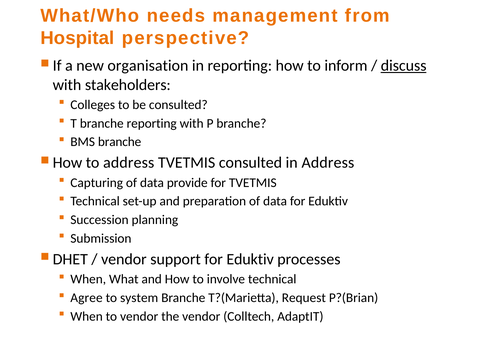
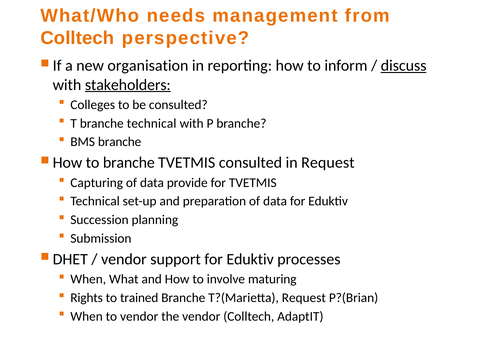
Hospital at (77, 38): Hospital -> Colltech
stakeholders underline: none -> present
branche reporting: reporting -> technical
to address: address -> branche
in Address: Address -> Request
involve technical: technical -> maturing
Agree: Agree -> Rights
system: system -> trained
